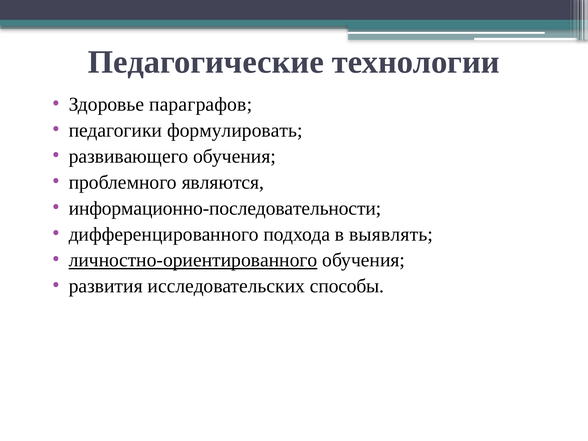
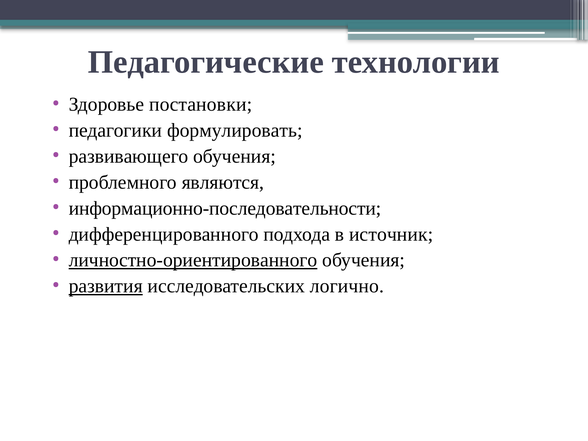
параграфов: параграфов -> постановки
выявлять: выявлять -> источник
развития underline: none -> present
способы: способы -> логично
